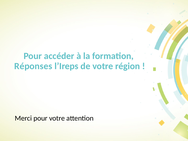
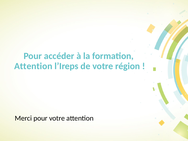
Réponses at (33, 66): Réponses -> Attention
